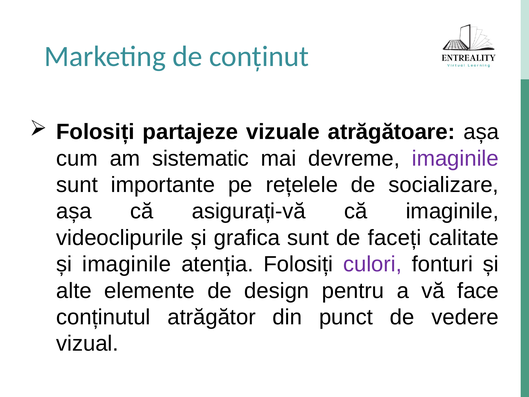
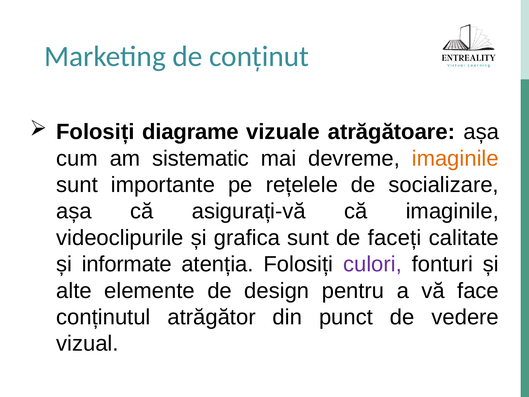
partajeze: partajeze -> diagrame
imaginile at (455, 158) colour: purple -> orange
și imaginile: imaginile -> informate
